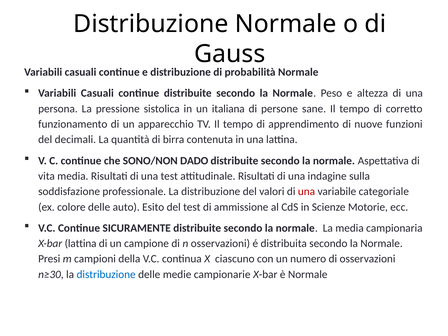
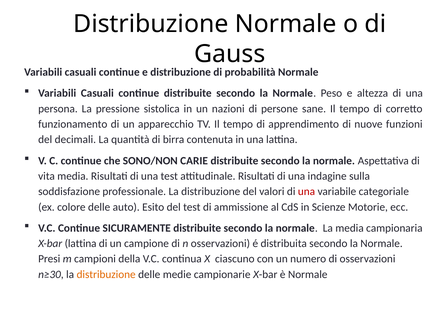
italiana: italiana -> nazioni
DADO: DADO -> CARIE
distribuzione at (106, 274) colour: blue -> orange
